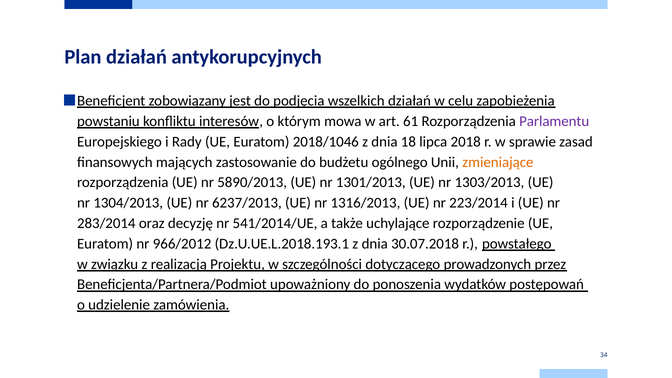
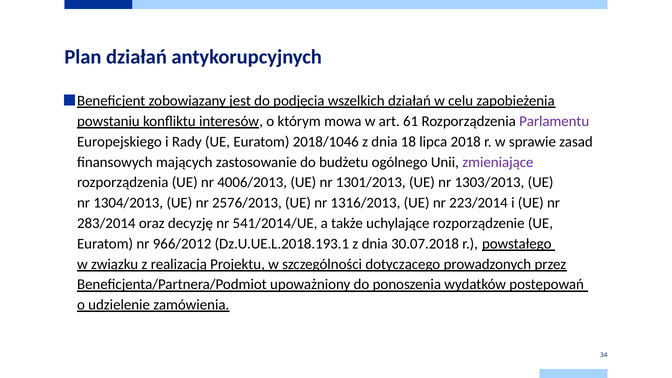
zmieniające colour: orange -> purple
5890/2013: 5890/2013 -> 4006/2013
6237/2013: 6237/2013 -> 2576/2013
